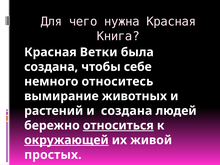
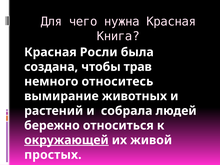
Ветки: Ветки -> Росли
себе: себе -> трав
и создана: создана -> собрала
относиться underline: present -> none
